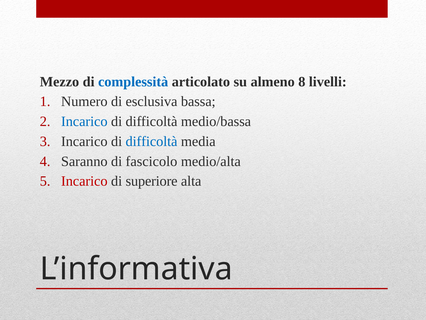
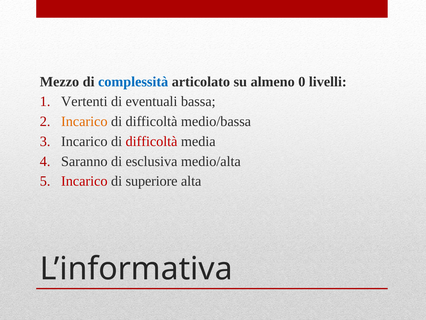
8: 8 -> 0
Numero: Numero -> Vertenti
esclusiva: esclusiva -> eventuali
Incarico at (84, 121) colour: blue -> orange
difficoltà at (152, 141) colour: blue -> red
fascicolo: fascicolo -> esclusiva
